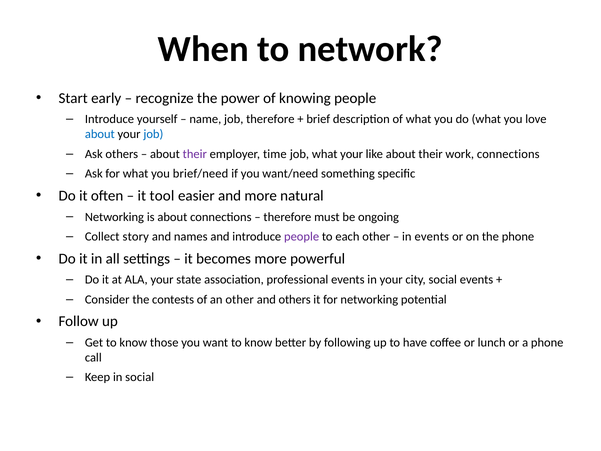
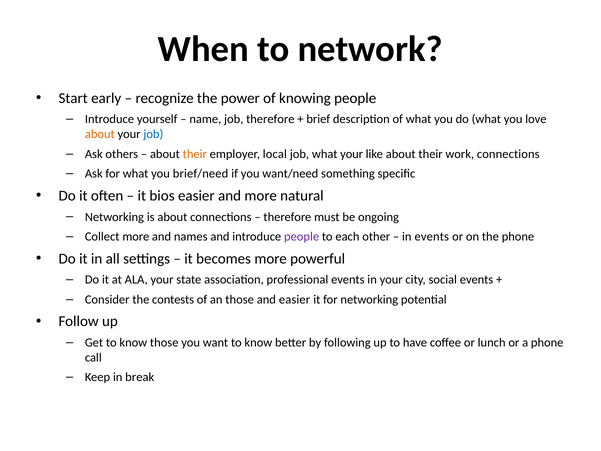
about at (100, 134) colour: blue -> orange
their at (195, 154) colour: purple -> orange
time: time -> local
tool: tool -> bios
Collect story: story -> more
an other: other -> those
and others: others -> easier
in social: social -> break
